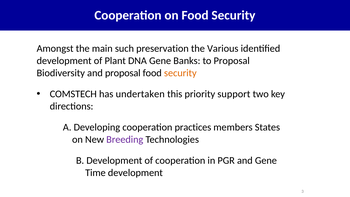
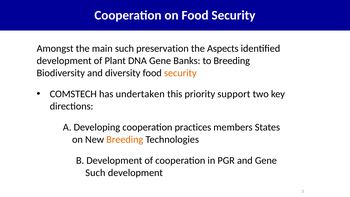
Various: Various -> Aspects
to Proposal: Proposal -> Breeding
and proposal: proposal -> diversity
Breeding at (125, 139) colour: purple -> orange
Time at (95, 173): Time -> Such
